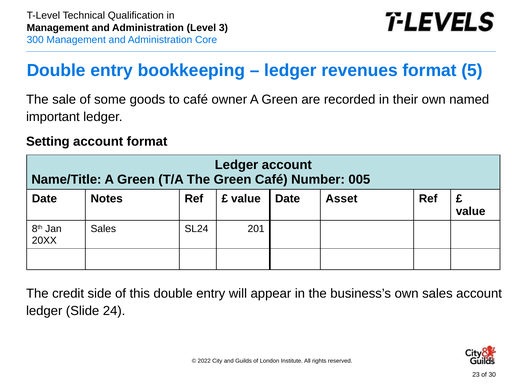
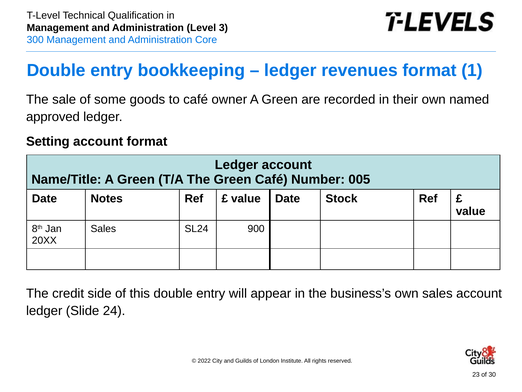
5: 5 -> 1
important: important -> approved
Asset: Asset -> Stock
201: 201 -> 900
